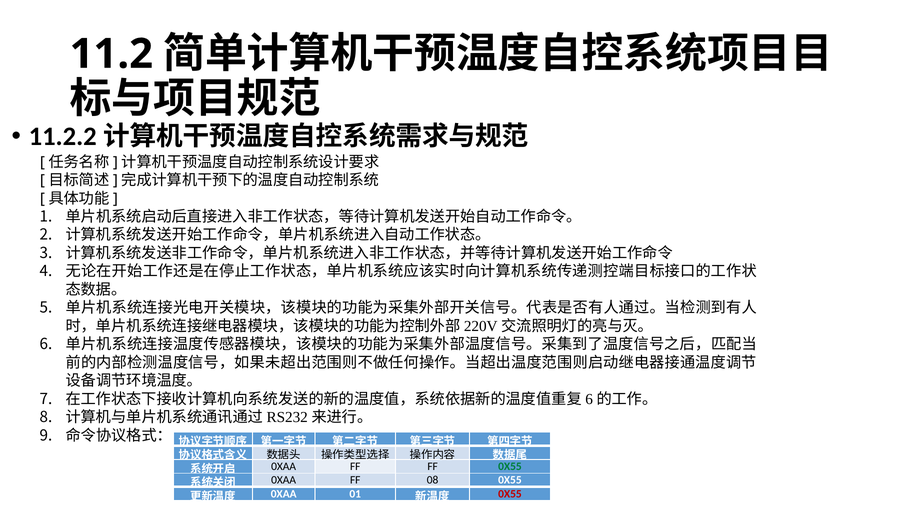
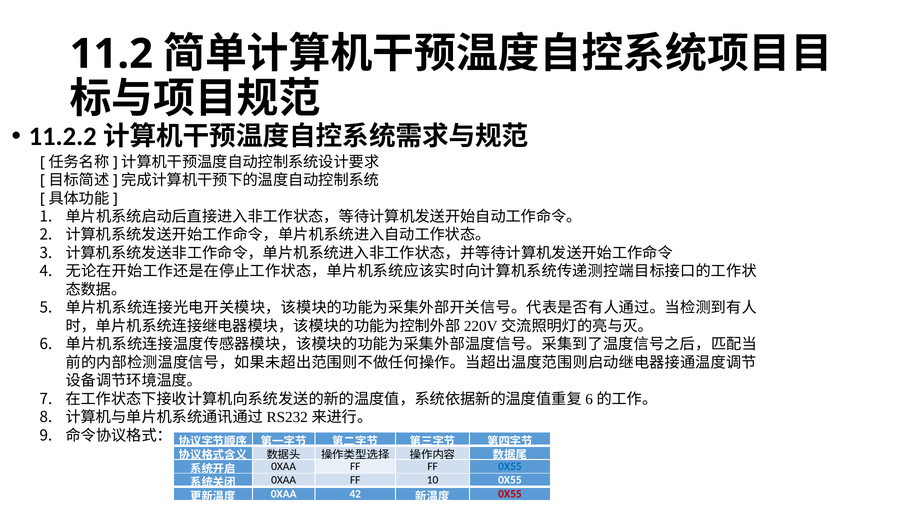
0X55 at (510, 467) colour: green -> blue
08: 08 -> 10
01: 01 -> 42
